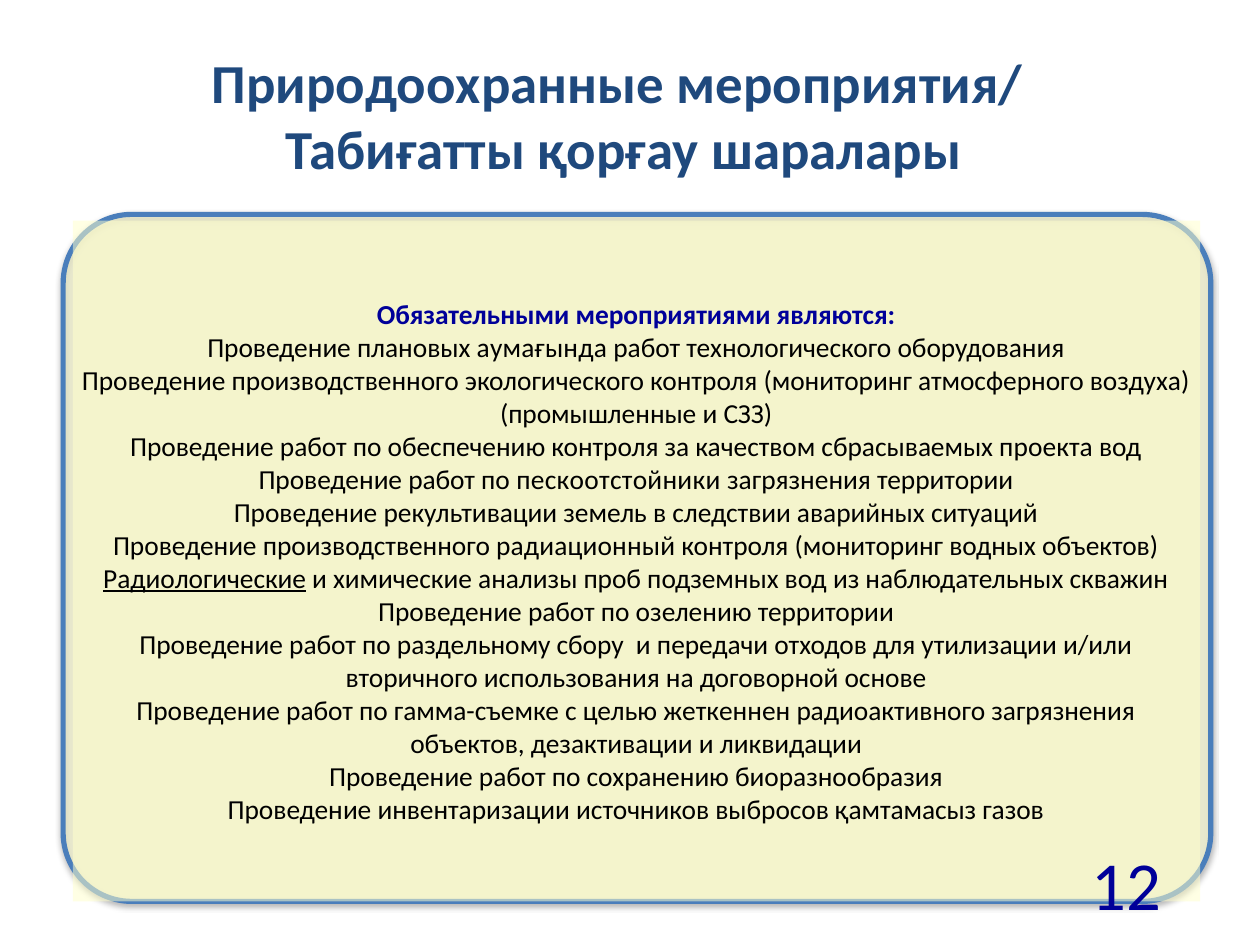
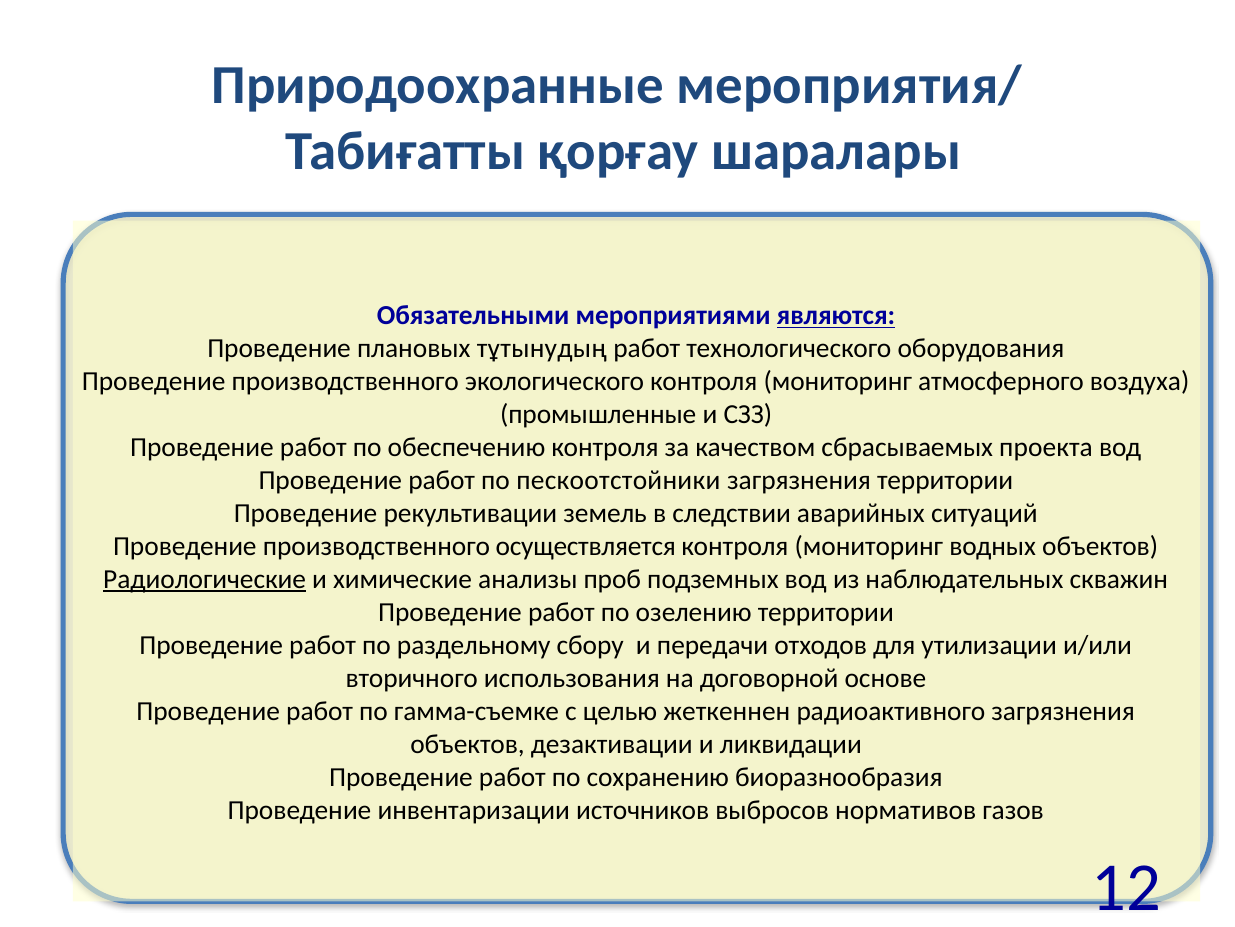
являются underline: none -> present
аумағында: аумағында -> тұтынудың
радиационный: радиационный -> осуществляется
қамтамасыз: қамтамасыз -> нормативов
